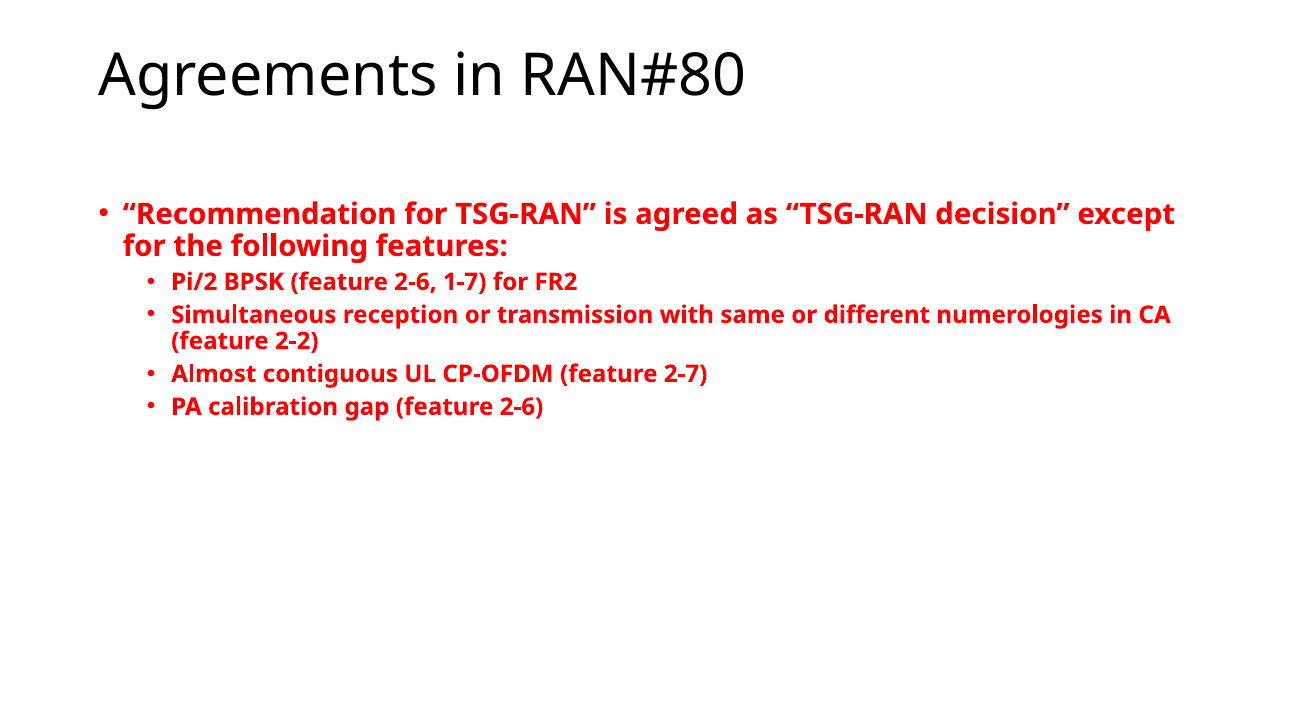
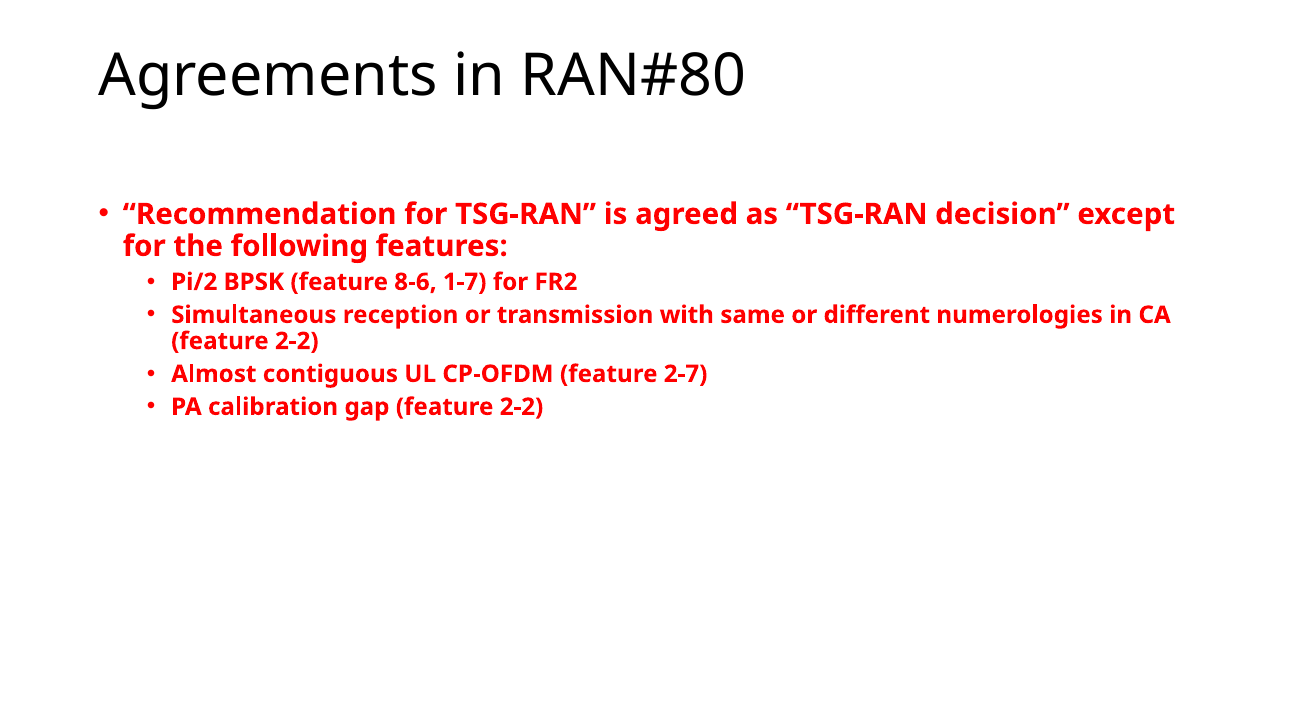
BPSK feature 2-6: 2-6 -> 8-6
gap feature 2-6: 2-6 -> 2-2
